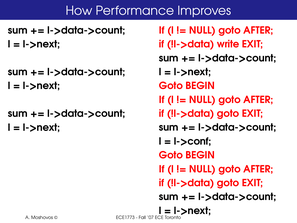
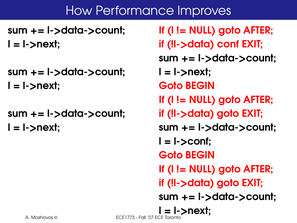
write: write -> conf
